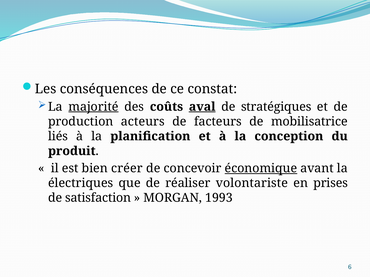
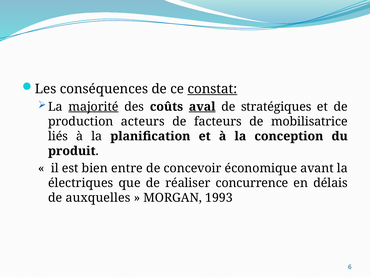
constat underline: none -> present
créer: créer -> entre
économique underline: present -> none
volontariste: volontariste -> concurrence
prises: prises -> délais
satisfaction: satisfaction -> auxquelles
